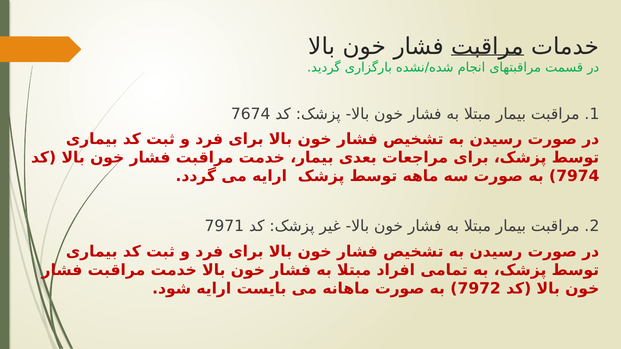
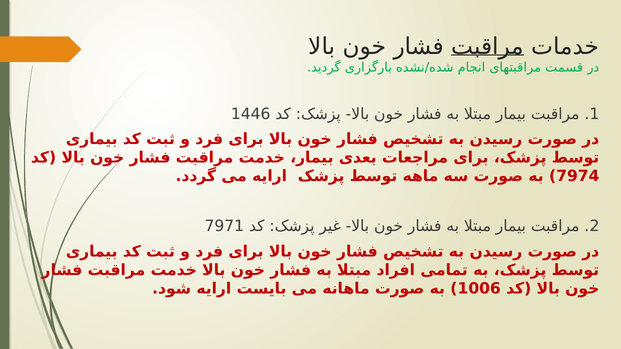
7674: 7674 -> 1446
7972: 7972 -> 1006
